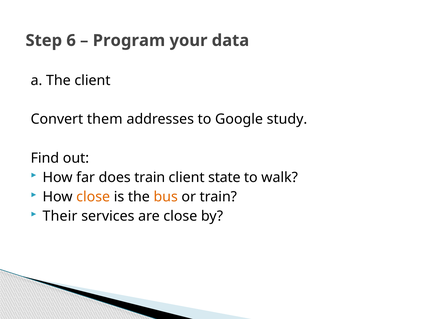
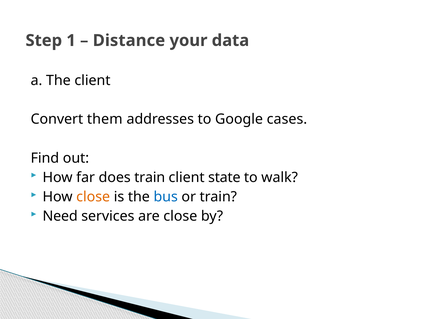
6: 6 -> 1
Program: Program -> Distance
study: study -> cases
bus colour: orange -> blue
Their: Their -> Need
